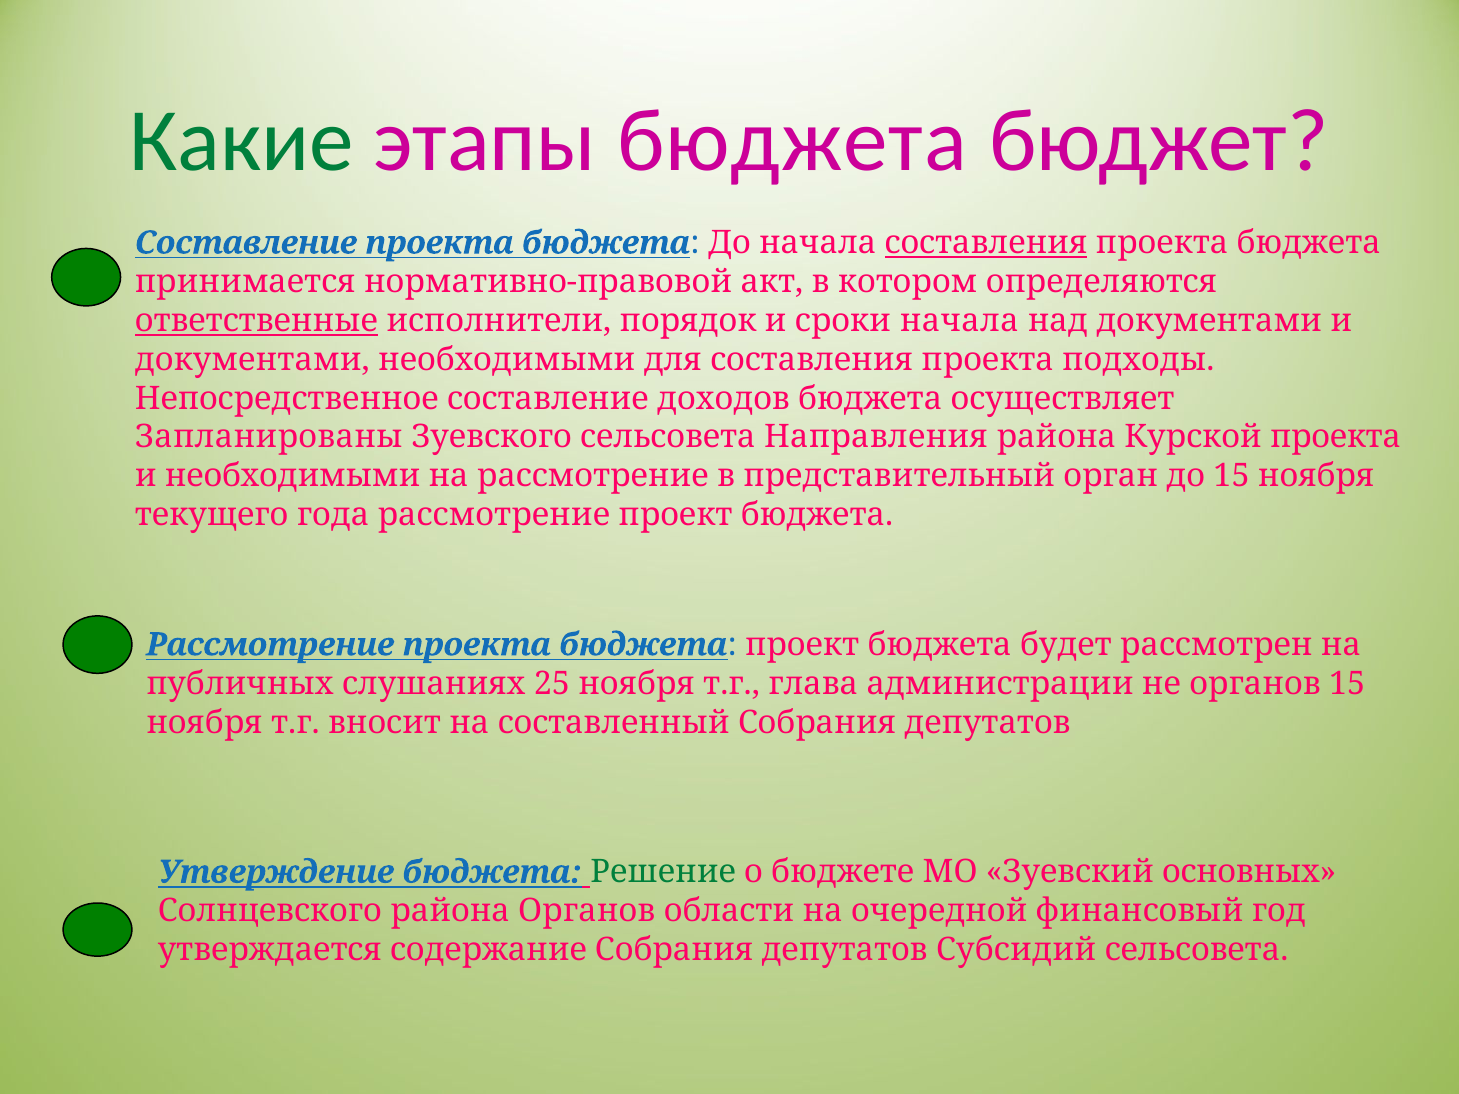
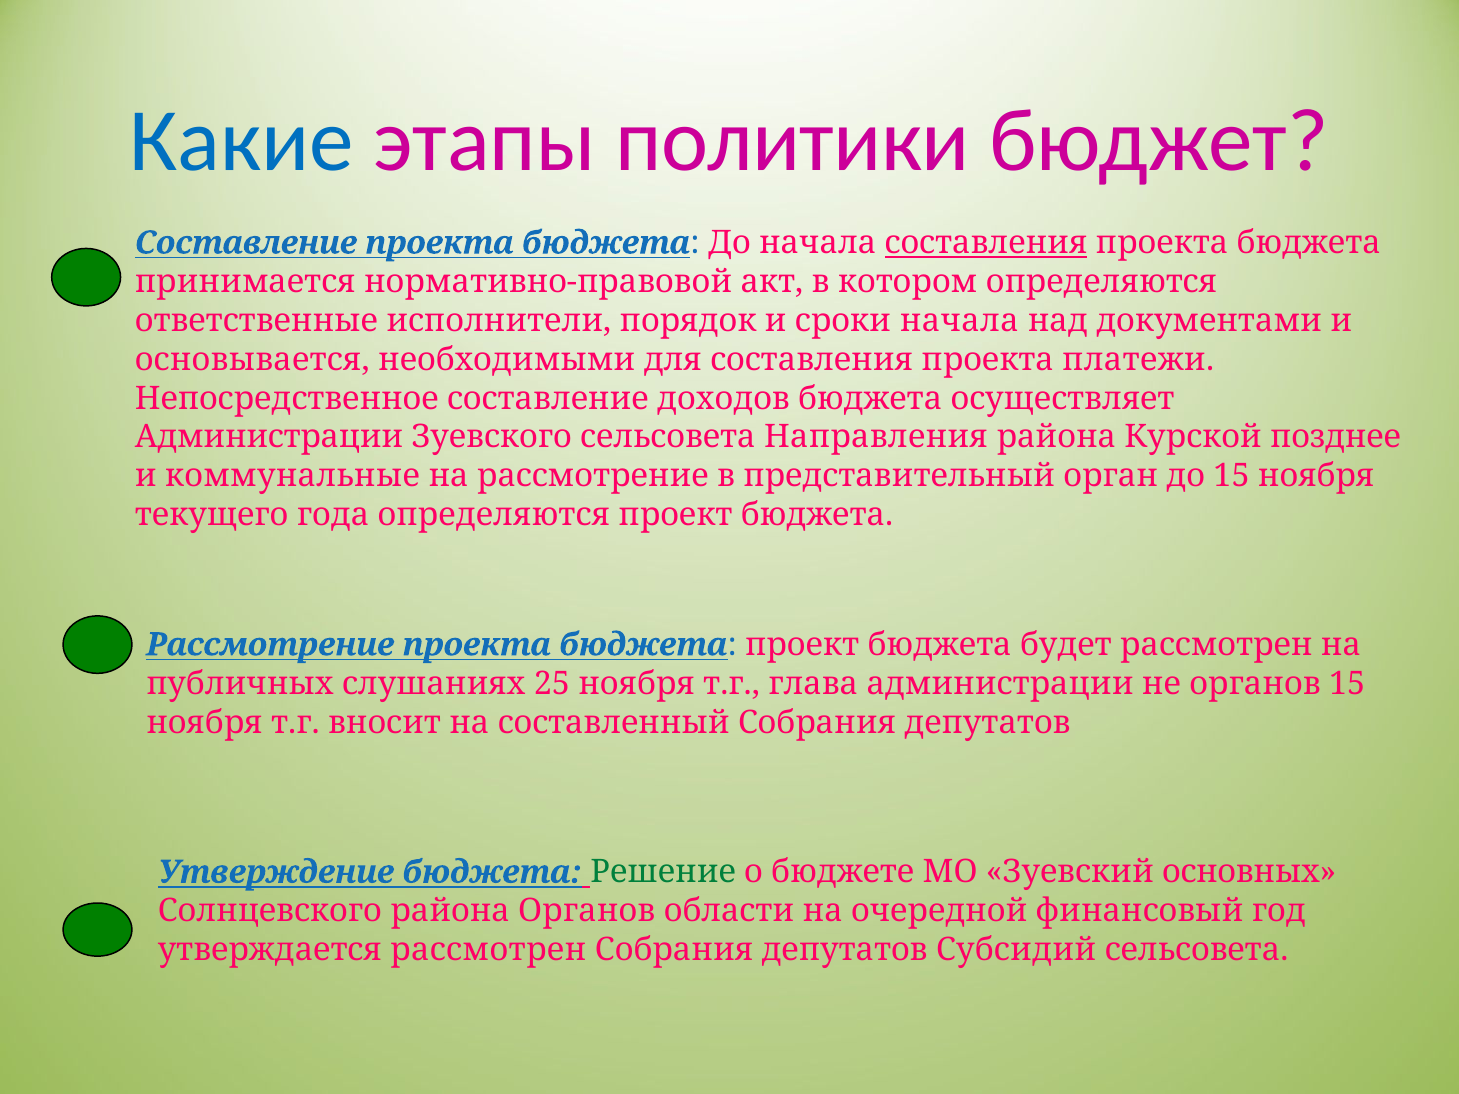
Какие colour: green -> blue
этапы бюджета: бюджета -> политики
ответственные underline: present -> none
документами at (252, 360): документами -> основывается
подходы: подходы -> платежи
Запланированы at (269, 437): Запланированы -> Администрации
Курской проекта: проекта -> позднее
и необходимыми: необходимыми -> коммунальные
года рассмотрение: рассмотрение -> определяются
утверждается содержание: содержание -> рассмотрен
